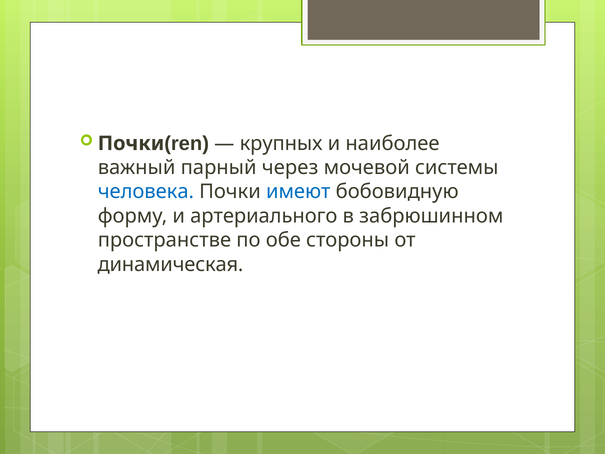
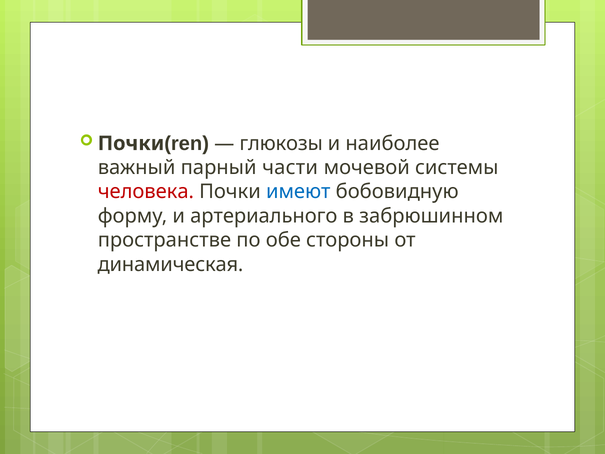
крупных: крупных -> глюкозы
через: через -> части
человека colour: blue -> red
